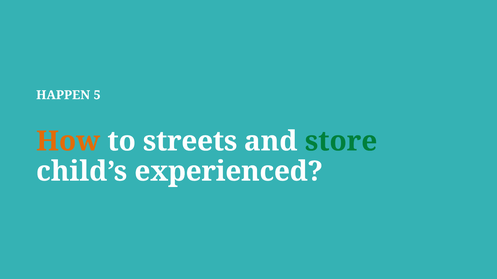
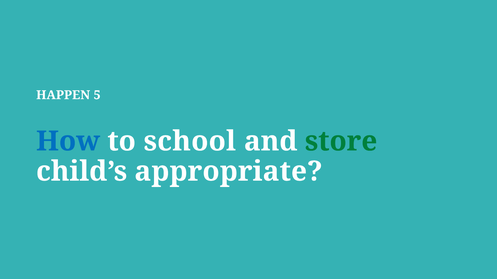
How colour: orange -> blue
streets: streets -> school
experienced: experienced -> appropriate
